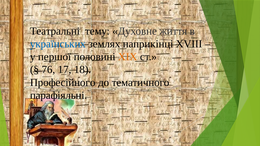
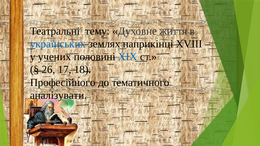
першої: першої -> учених
ХІХ colour: orange -> blue
76: 76 -> 26
парафіяльні: парафіяльні -> аналізувати
